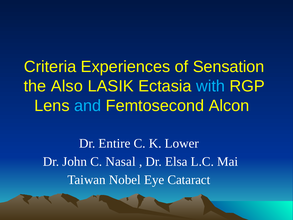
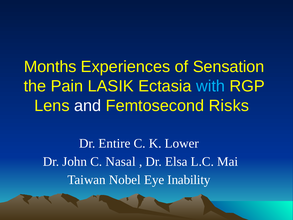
Criteria: Criteria -> Months
Also: Also -> Pain
and colour: light blue -> white
Alcon: Alcon -> Risks
Cataract: Cataract -> Inability
